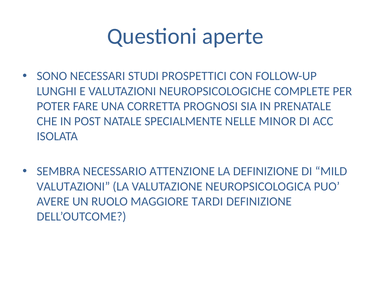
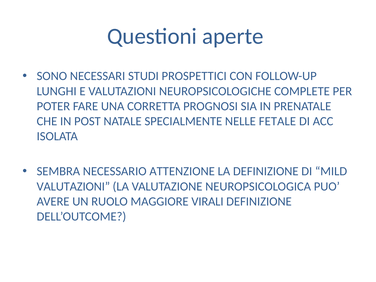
MINOR: MINOR -> FETALE
TARDI: TARDI -> VIRALI
